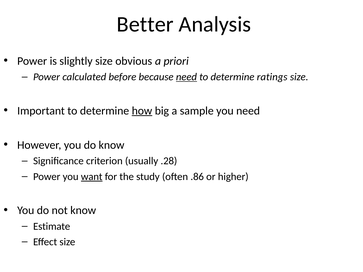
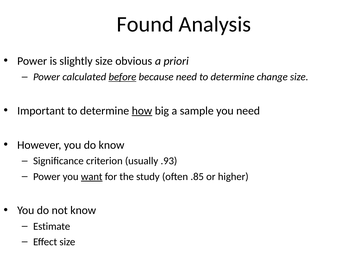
Better: Better -> Found
before underline: none -> present
need at (186, 77) underline: present -> none
ratings: ratings -> change
.28: .28 -> .93
.86: .86 -> .85
